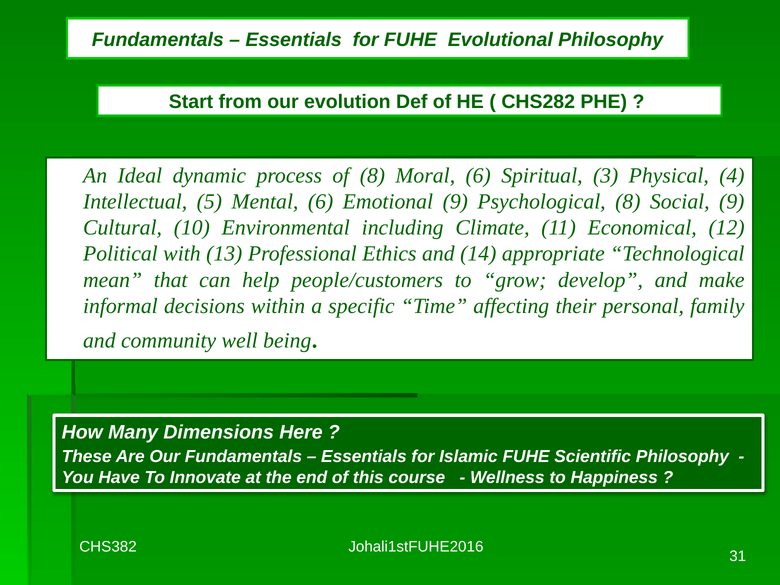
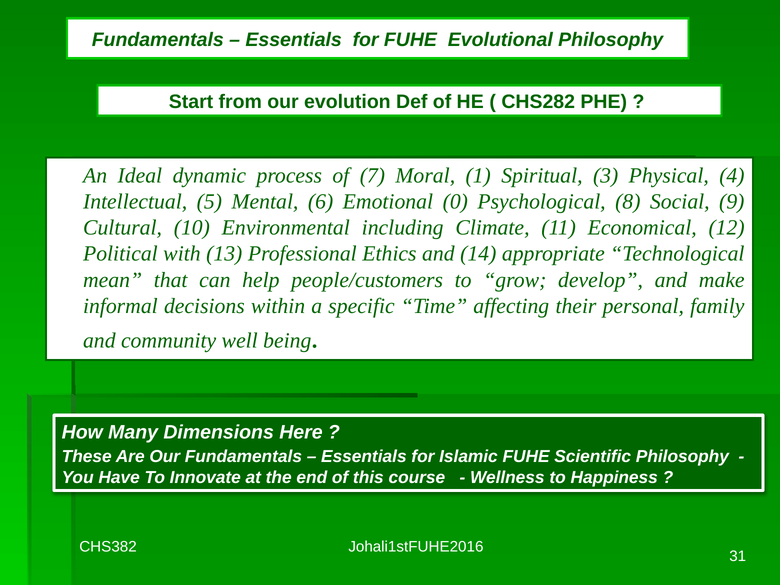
of 8: 8 -> 7
Moral 6: 6 -> 1
Emotional 9: 9 -> 0
